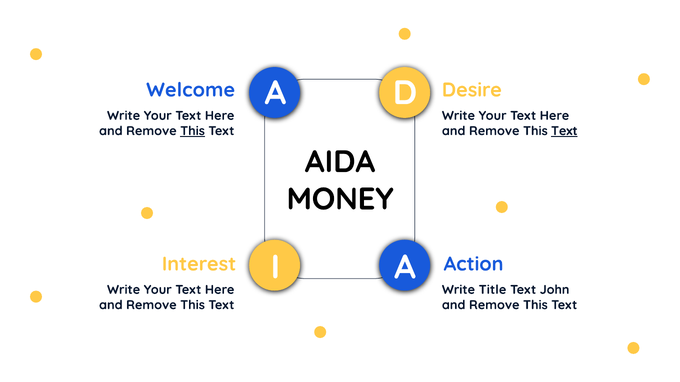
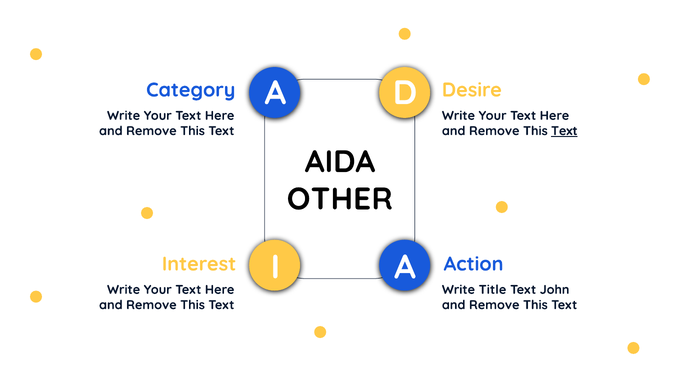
Welcome: Welcome -> Category
This at (193, 131) underline: present -> none
MONEY: MONEY -> OTHER
